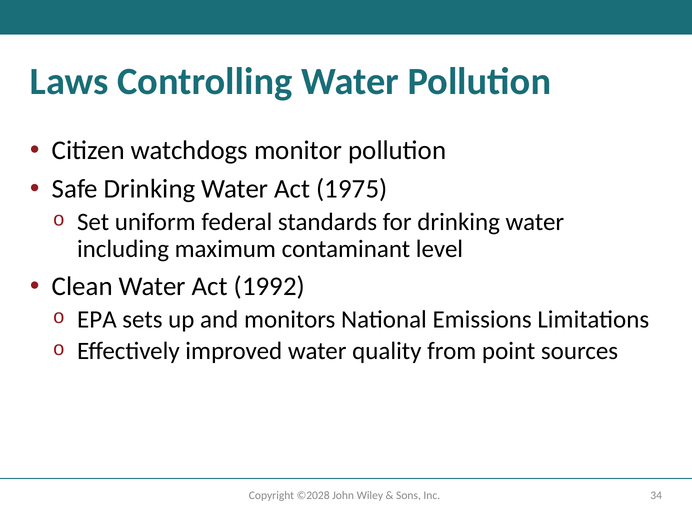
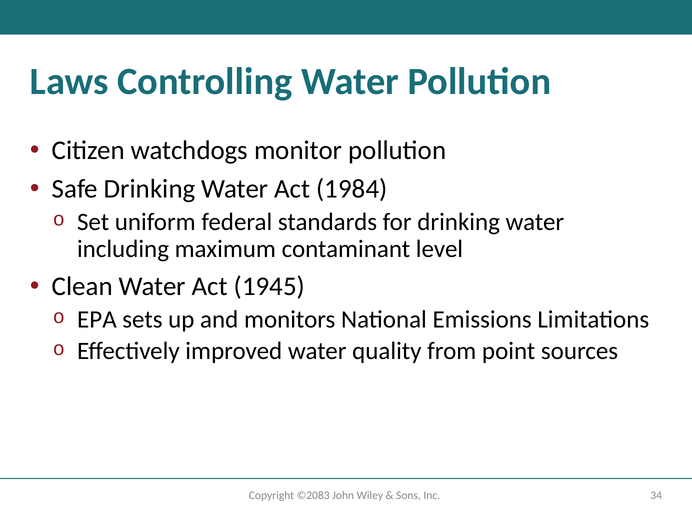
75: 75 -> 84
92: 92 -> 45
©2028: ©2028 -> ©2083
